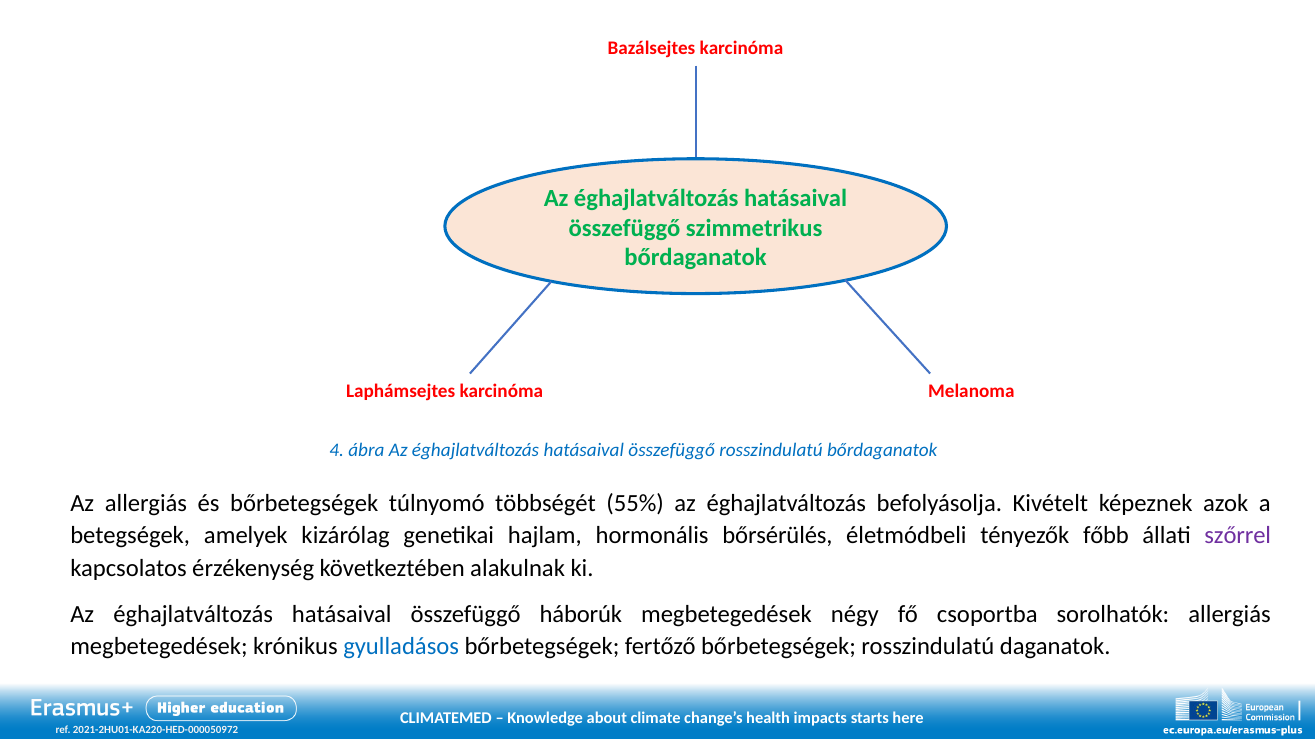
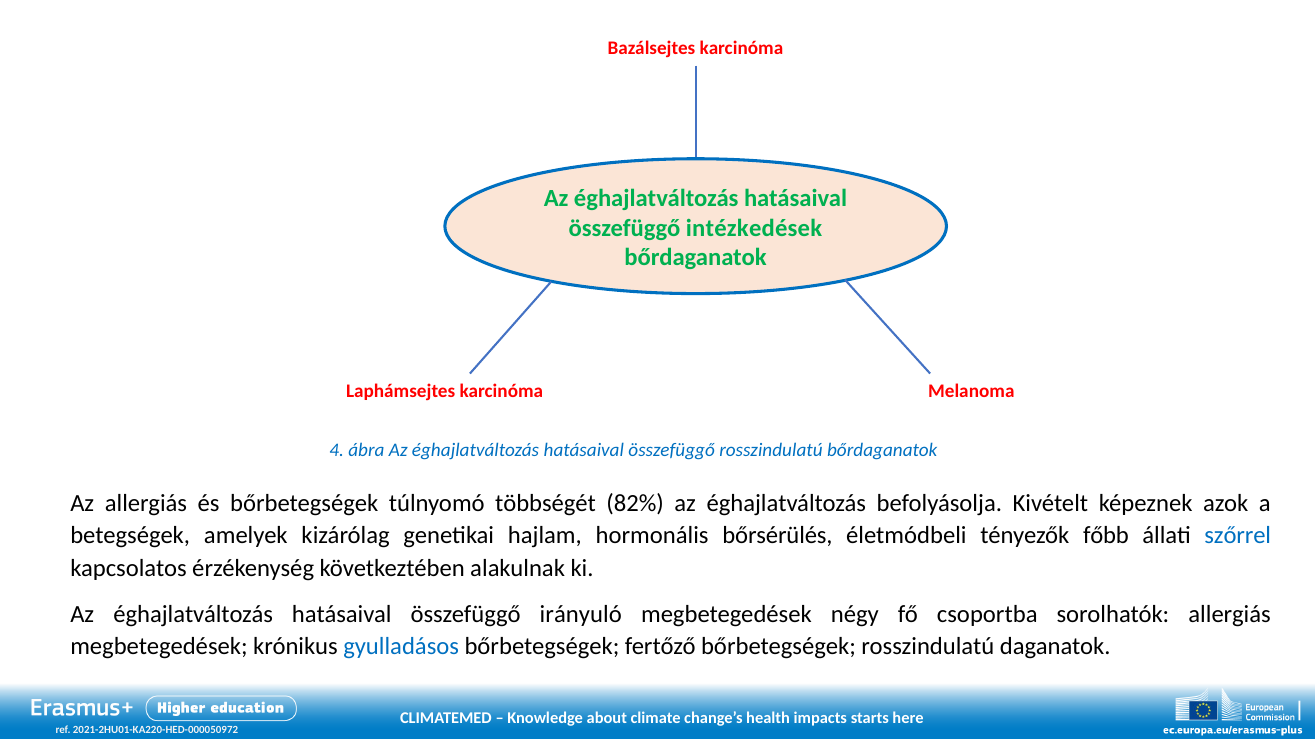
szimmetrikus: szimmetrikus -> intézkedések
55%: 55% -> 82%
szőrrel colour: purple -> blue
háborúk: háborúk -> irányuló
